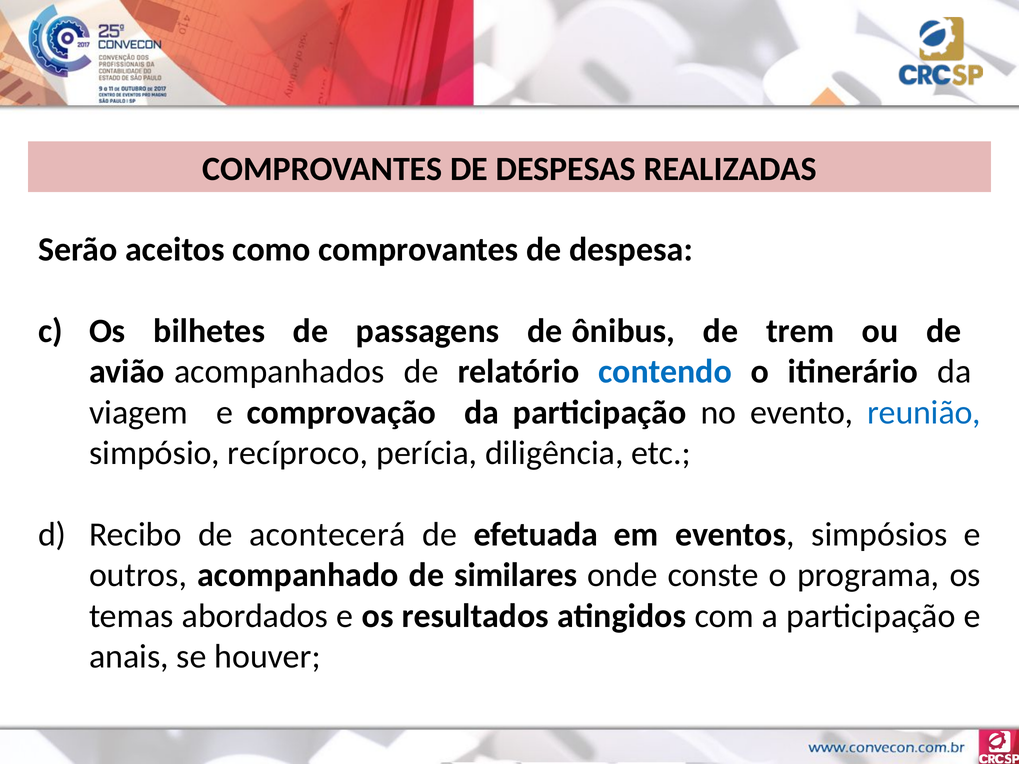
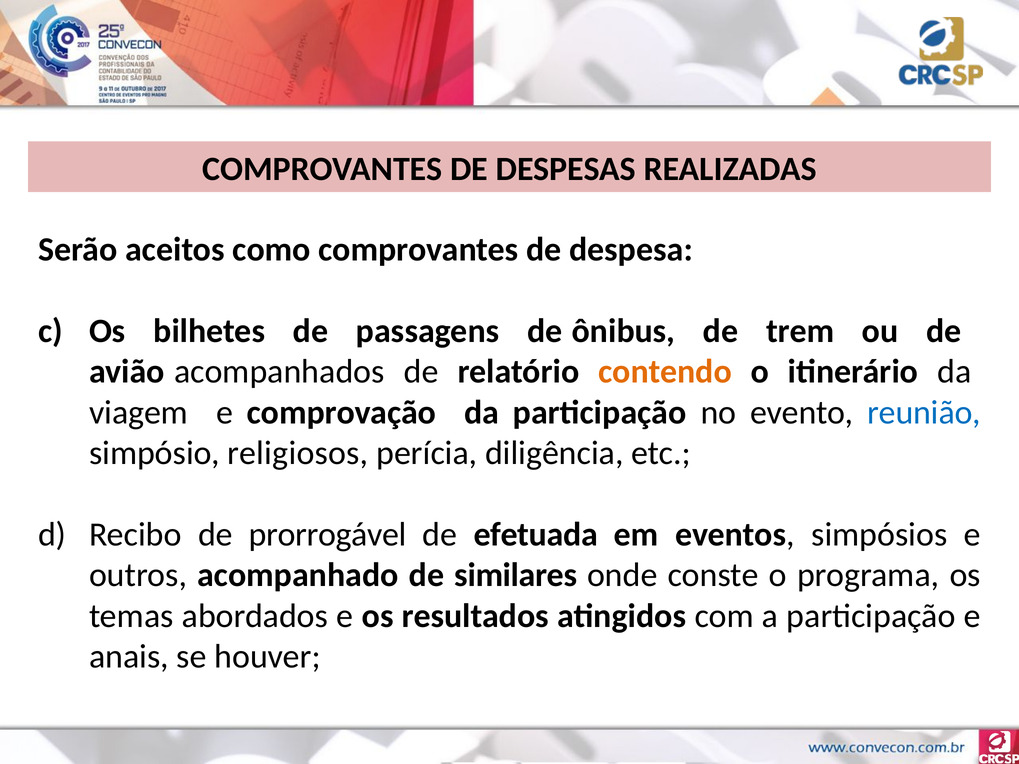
contendo colour: blue -> orange
recíproco: recíproco -> religiosos
acontecerá: acontecerá -> prorrogável
